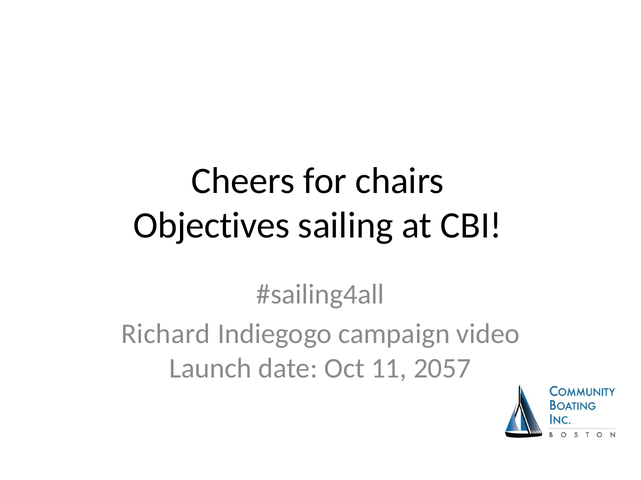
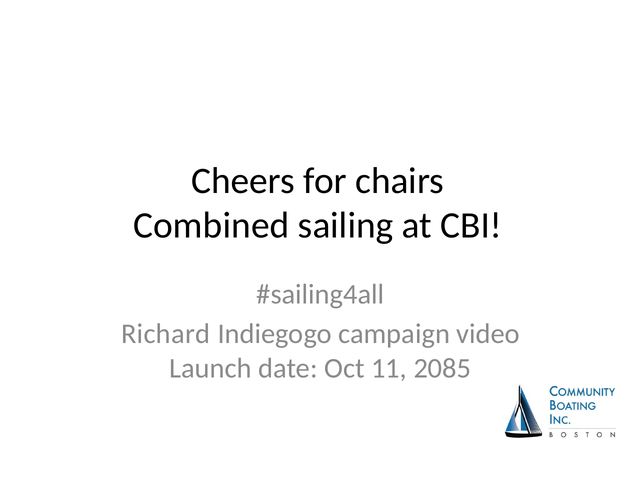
Objectives: Objectives -> Combined
2057: 2057 -> 2085
